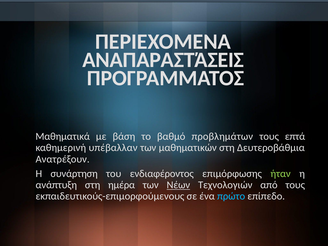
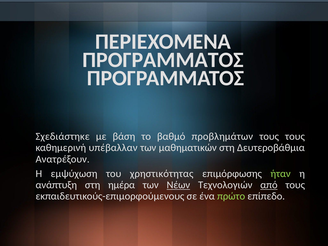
ΑΝΑΠΑΡΑΣΤΆΣΕΙΣ at (163, 60): ΑΝΑΠΑΡΑΣΤΆΣΕΙΣ -> ΠΡΟΓΡΑΜΜΑΤΟΣ
Μαθηματικά: Μαθηματικά -> Σχεδιάστηκε
τους επτά: επτά -> τους
συνάρτηση: συνάρτηση -> εμψύχωση
ενδιαφέροντος: ενδιαφέροντος -> χρηστικότητας
από underline: none -> present
πρώτο colour: light blue -> light green
